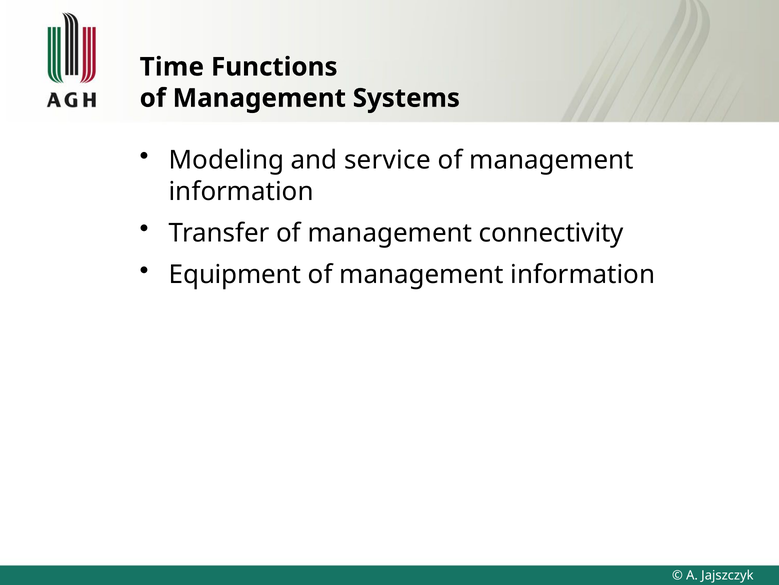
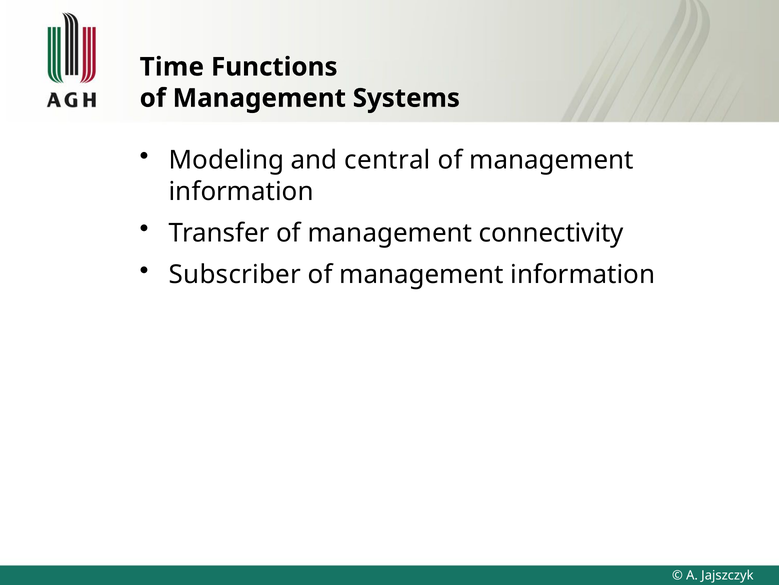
service: service -> central
Equipment: Equipment -> Subscriber
